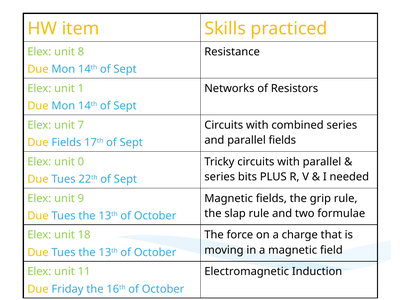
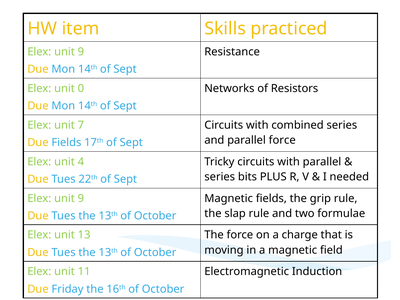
8 at (81, 52): 8 -> 9
1: 1 -> 0
parallel fields: fields -> force
0: 0 -> 4
18: 18 -> 13
